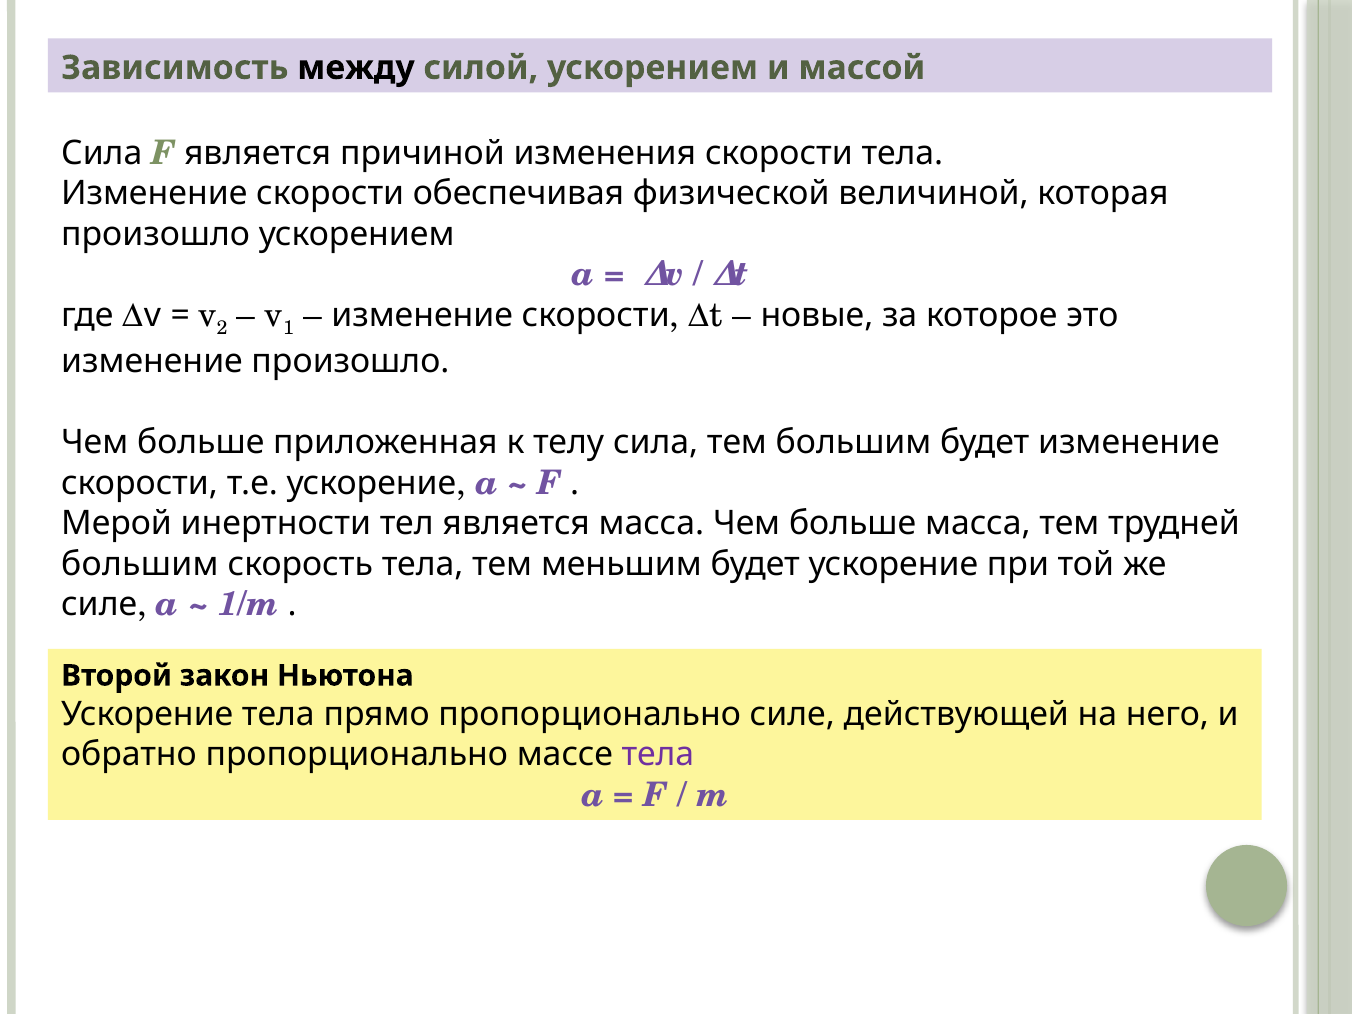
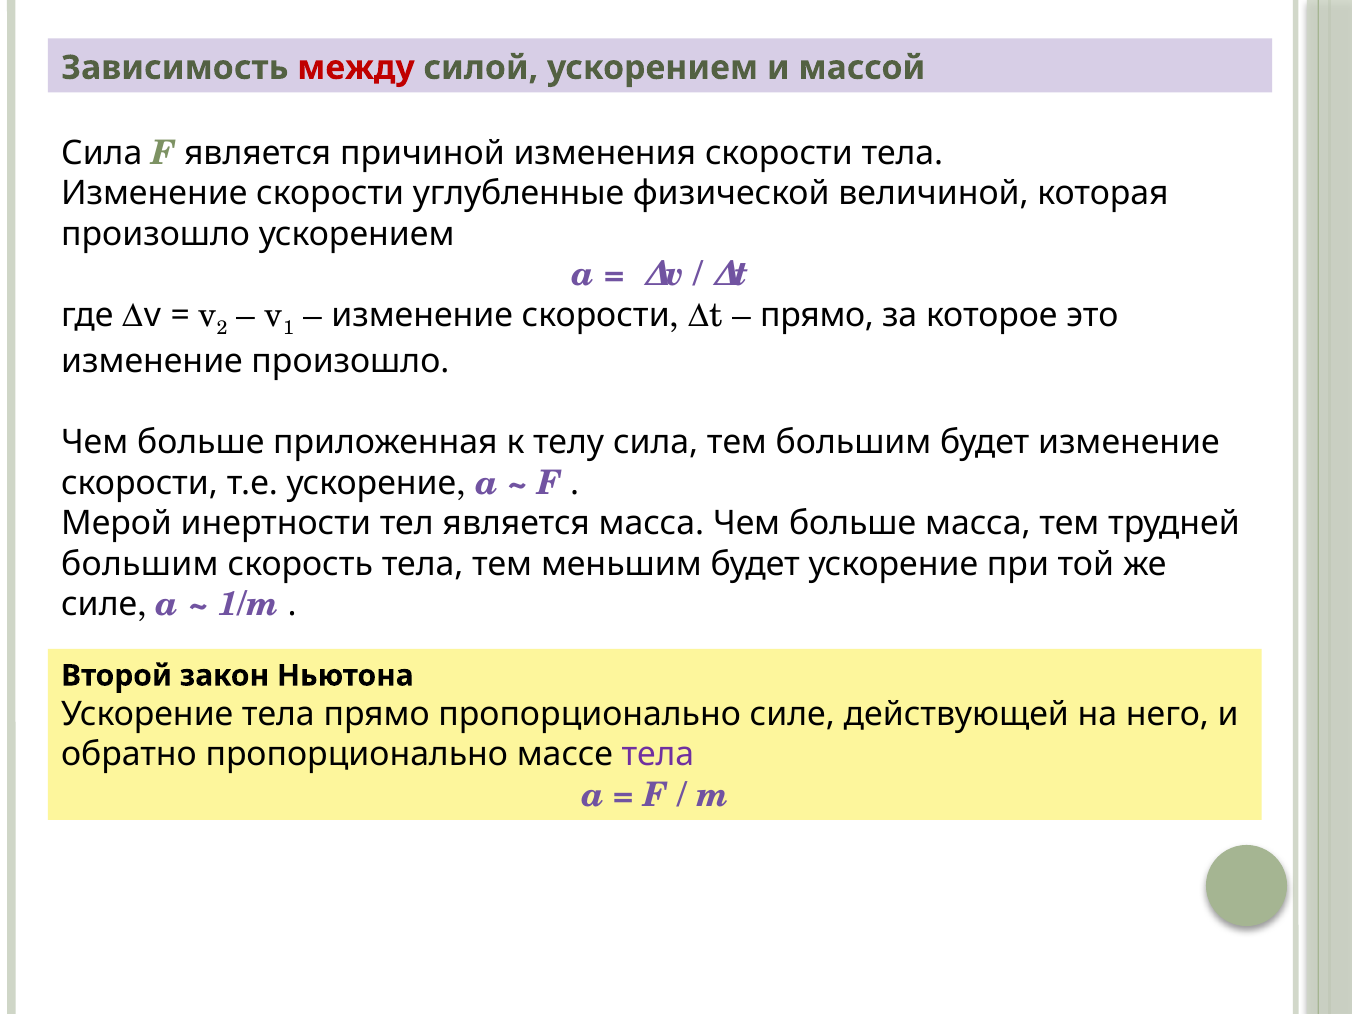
между colour: black -> red
обеспечивая: обеспечивая -> углубленные
новые at (817, 315): новые -> прямо
